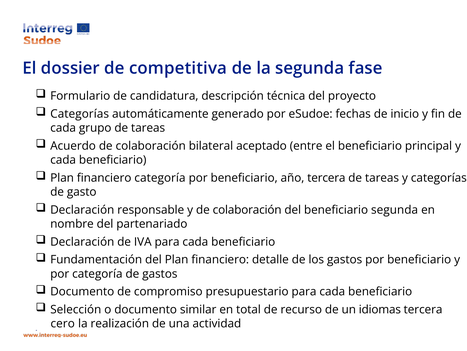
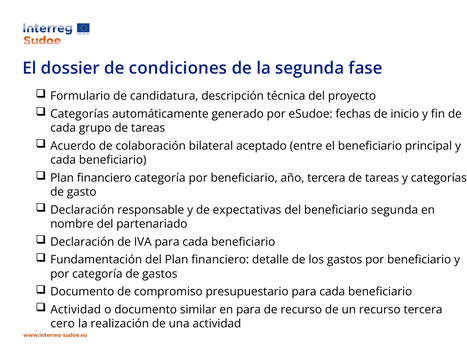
competitiva: competitiva -> condiciones
y de colaboración: colaboración -> expectativas
Selección at (76, 309): Selección -> Actividad
en total: total -> para
un idiomas: idiomas -> recurso
